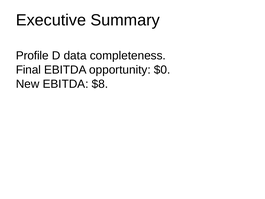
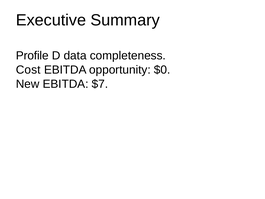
Final: Final -> Cost
$8: $8 -> $7
